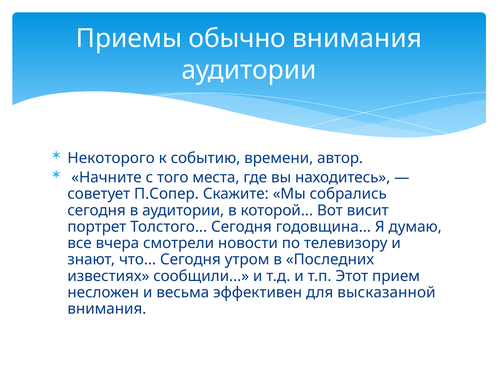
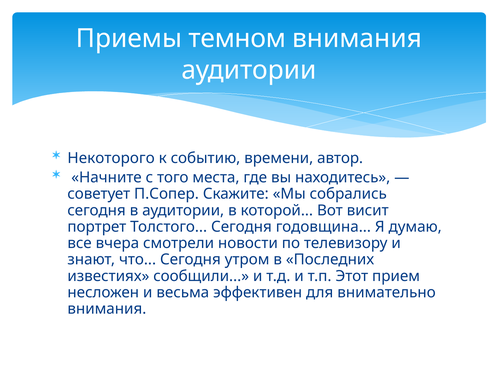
обычно: обычно -> темном
высказанной: высказанной -> внимательно
